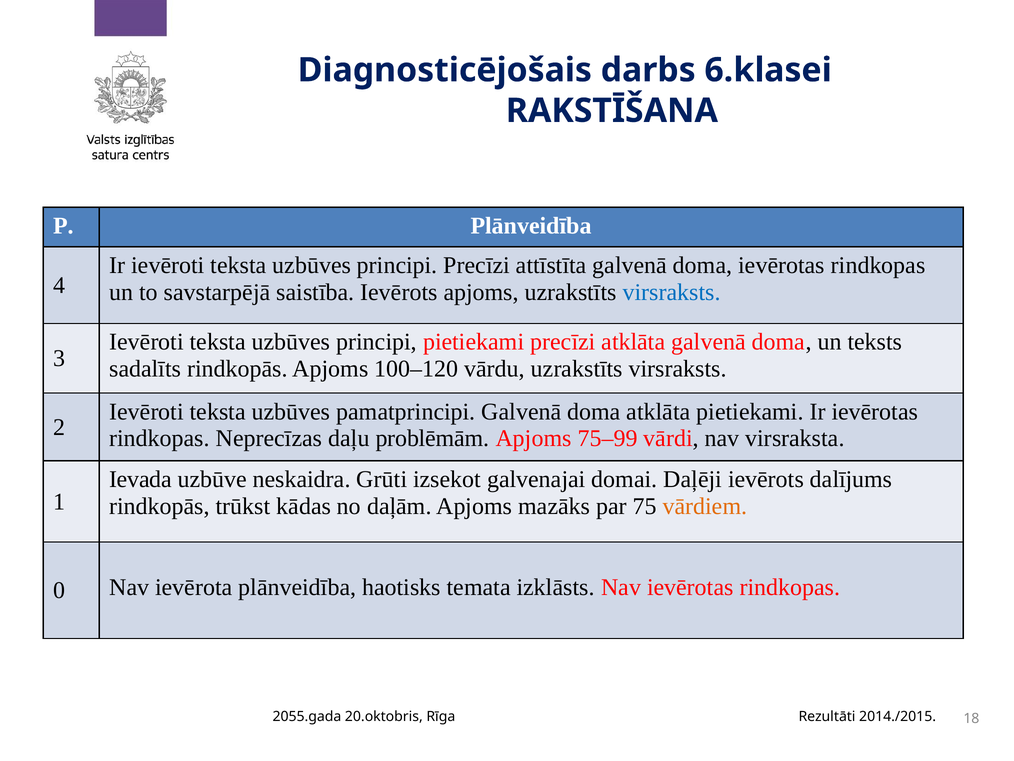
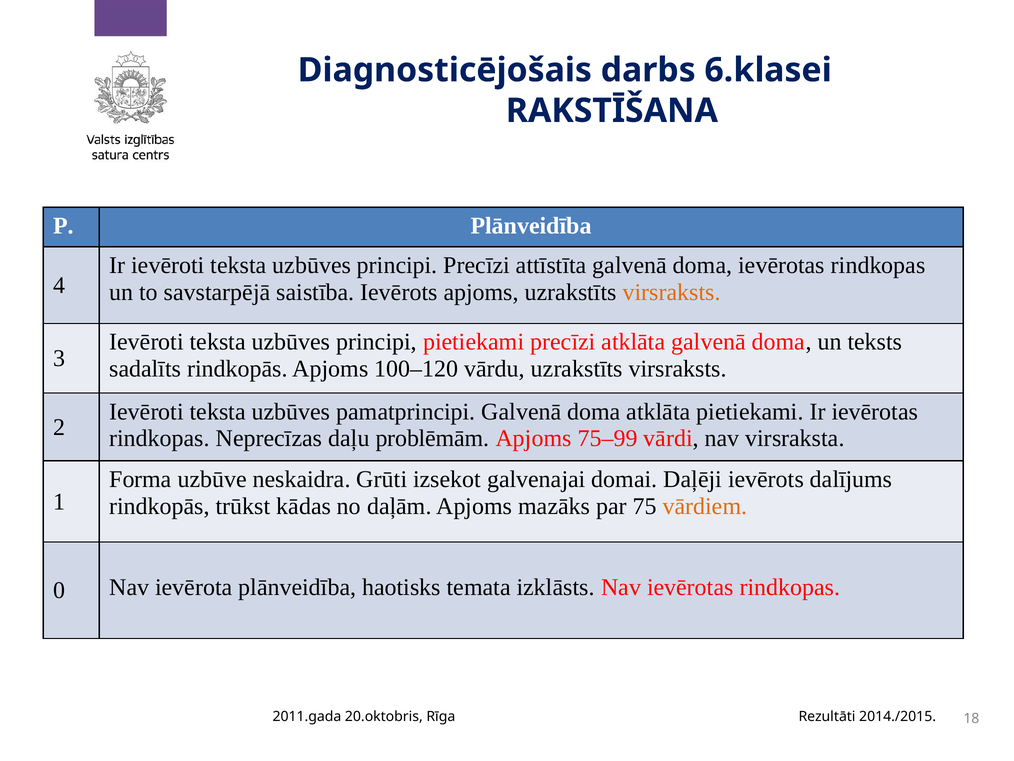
virsraksts at (672, 292) colour: blue -> orange
Ievada: Ievada -> Forma
2055.gada: 2055.gada -> 2011.gada
